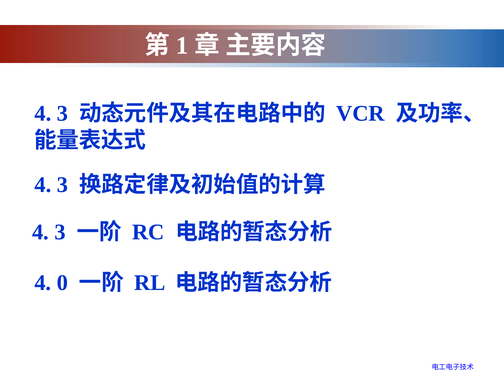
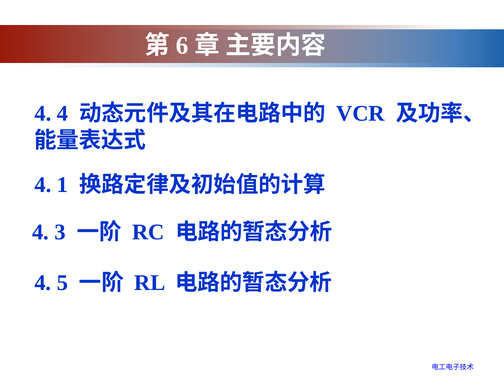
1: 1 -> 6
3 at (63, 113): 3 -> 4
3 at (63, 185): 3 -> 1
0: 0 -> 5
